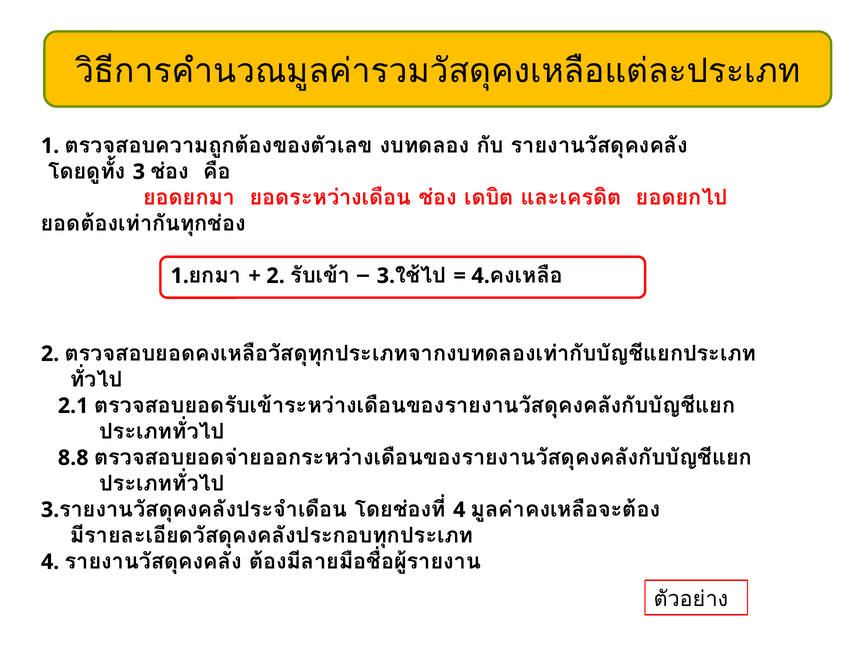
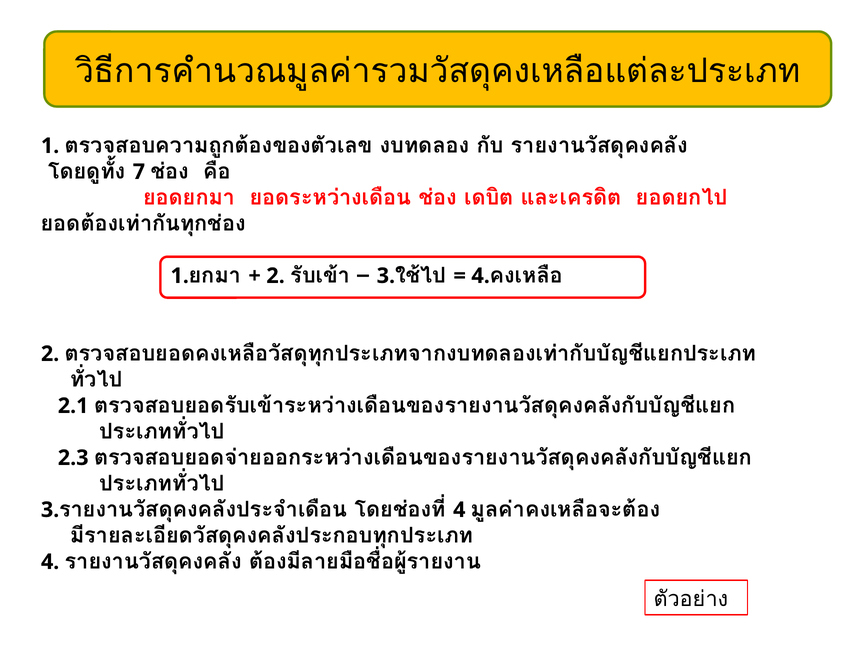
3: 3 -> 7
8.8: 8.8 -> 2.3
